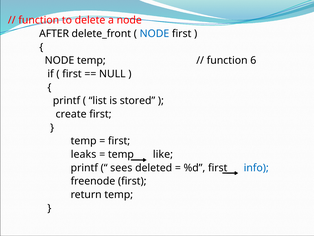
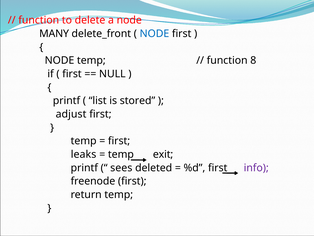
AFTER: AFTER -> MANY
6: 6 -> 8
create: create -> adjust
like: like -> exit
info colour: blue -> purple
